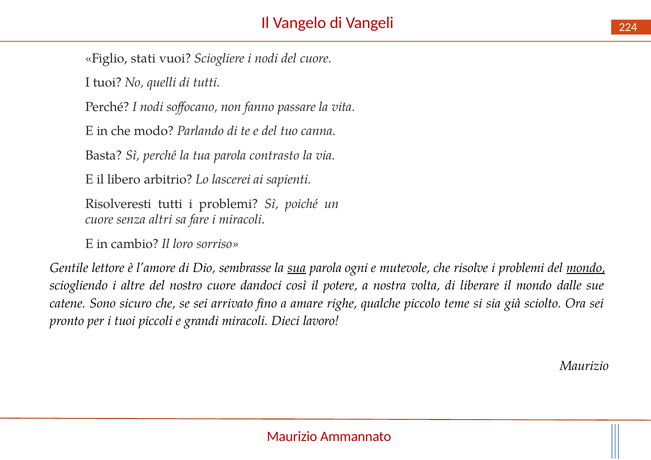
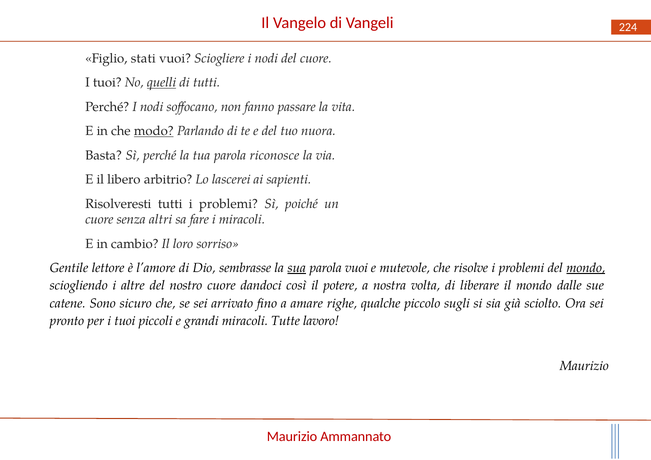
quelli underline: none -> present
modo underline: none -> present
canna: canna -> nuora
contrasto: contrasto -> riconosce
parola ogni: ogni -> vuoi
teme: teme -> sugli
Dieci: Dieci -> Tutte
